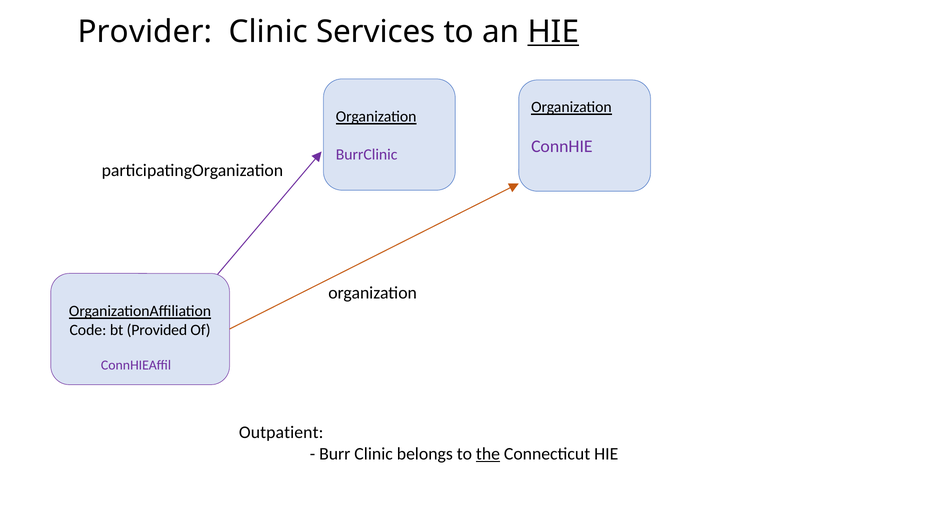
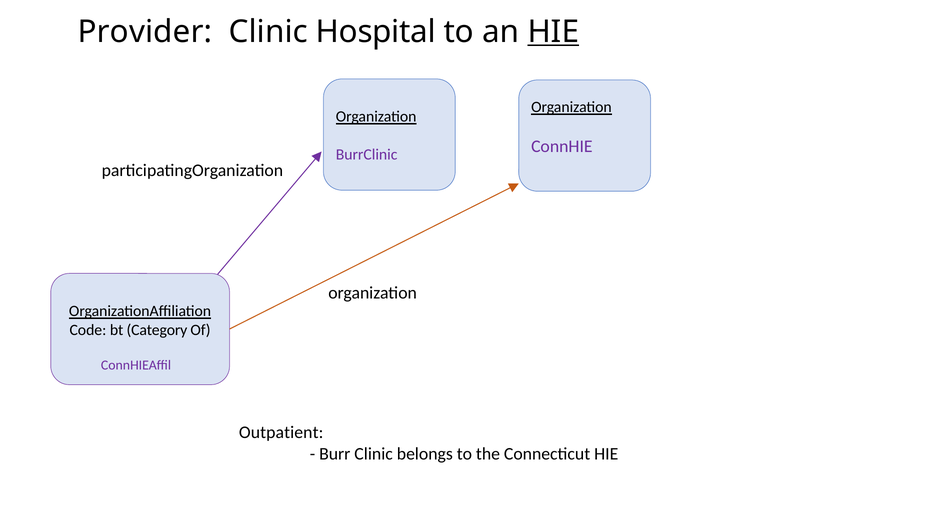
Services: Services -> Hospital
Provided: Provided -> Category
the underline: present -> none
